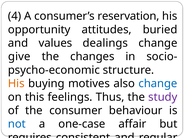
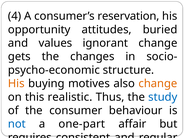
dealings: dealings -> ignorant
give: give -> gets
change at (158, 84) colour: blue -> orange
feelings: feelings -> realistic
study colour: purple -> blue
one-case: one-case -> one-part
